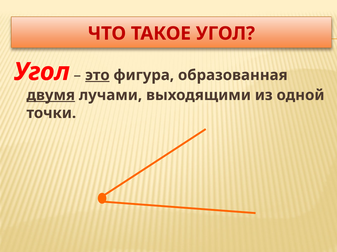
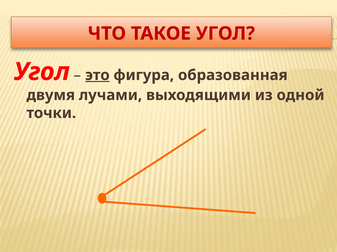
двумя underline: present -> none
